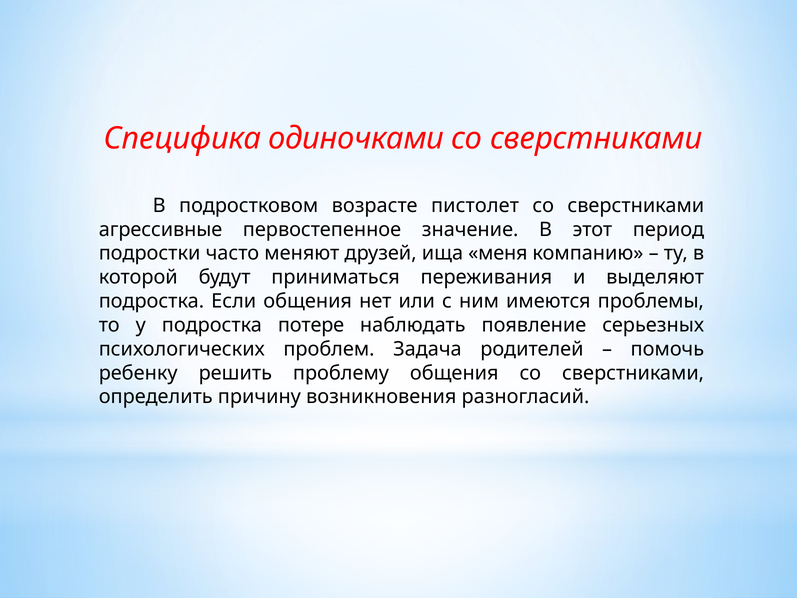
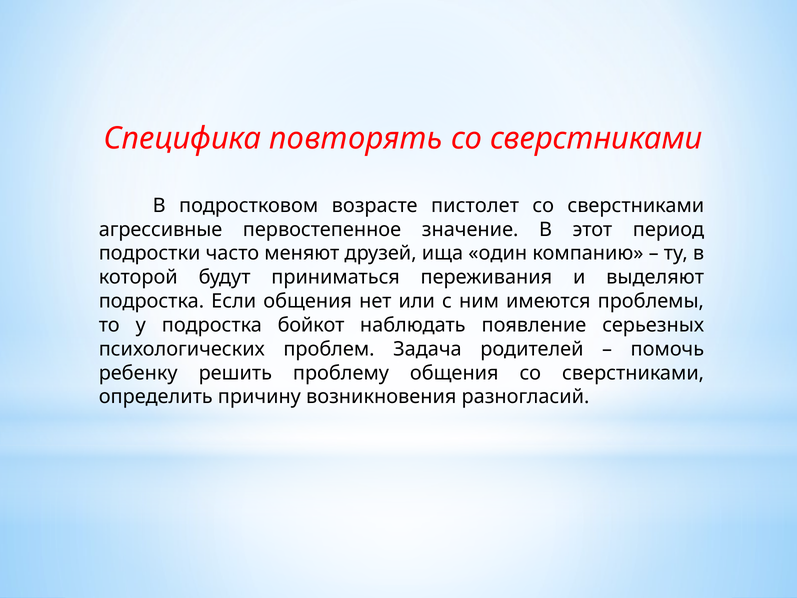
одиночками: одиночками -> повторять
меня: меня -> один
потере: потере -> бойкот
